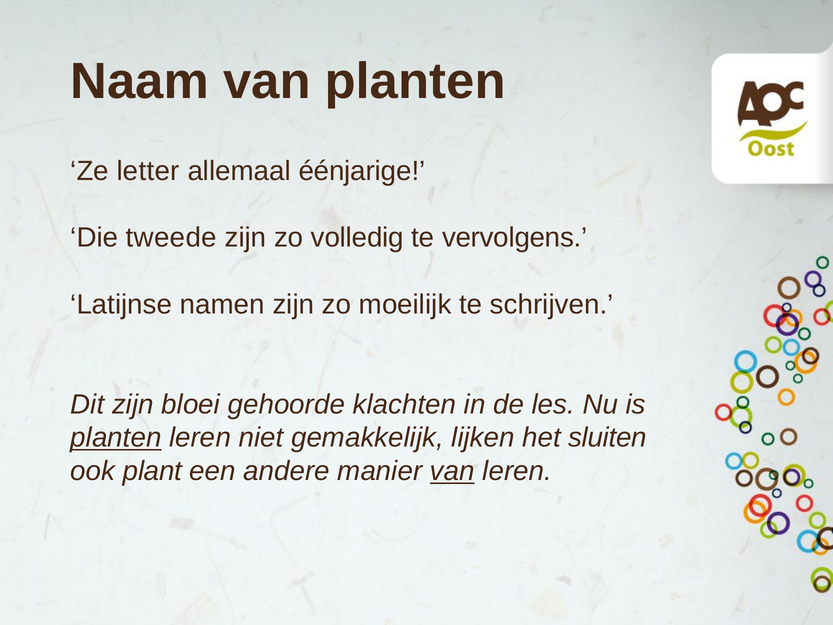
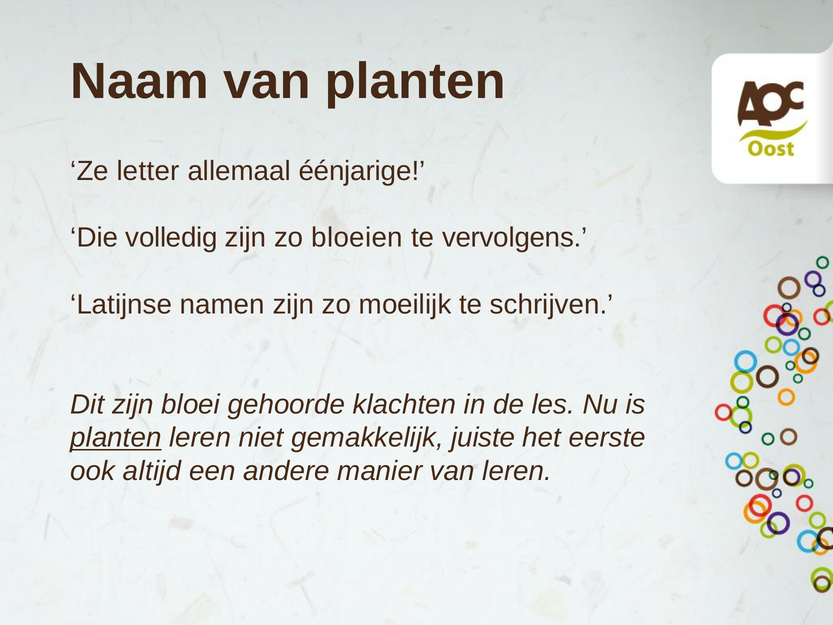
tweede: tweede -> volledig
volledig: volledig -> bloeien
lijken: lijken -> juiste
sluiten: sluiten -> eerste
plant: plant -> altijd
van at (452, 471) underline: present -> none
